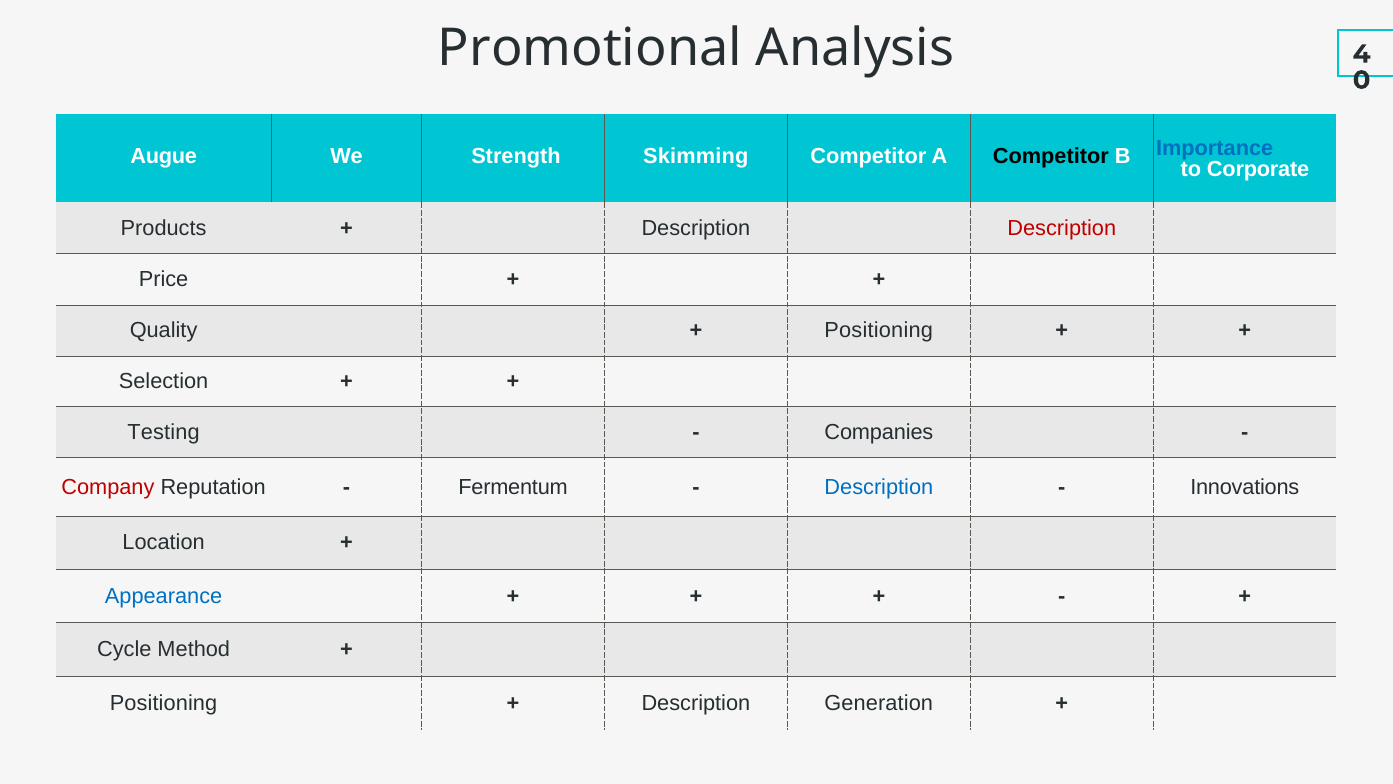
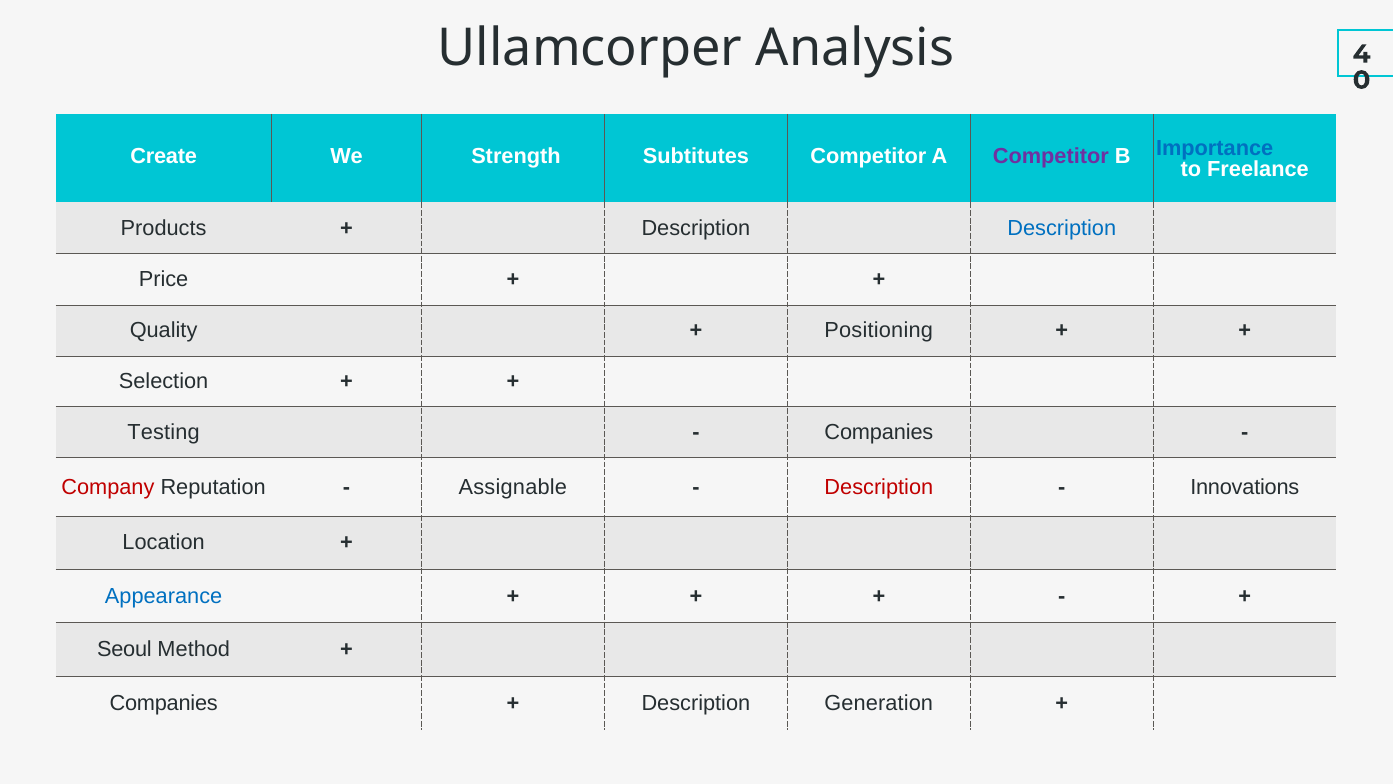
Promotional: Promotional -> Ullamcorper
Augue: Augue -> Create
Skimming: Skimming -> Subtitutes
Competitor at (1051, 157) colour: black -> purple
Corporate: Corporate -> Freelance
Description at (1062, 228) colour: red -> blue
Fermentum: Fermentum -> Assignable
Description at (879, 487) colour: blue -> red
Cycle: Cycle -> Seoul
Positioning at (164, 703): Positioning -> Companies
